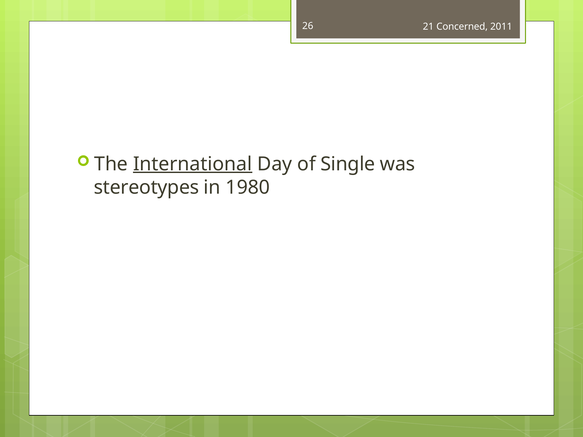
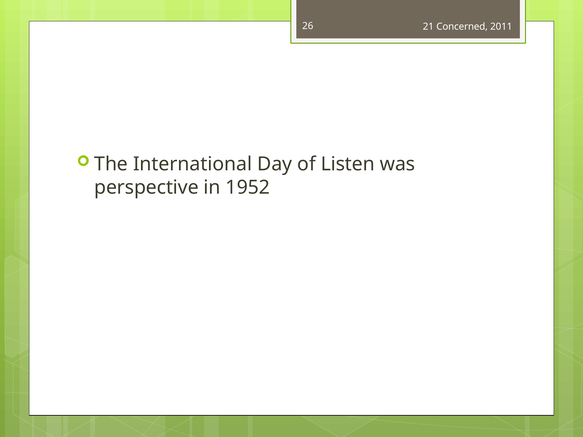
International underline: present -> none
Single: Single -> Listen
stereotypes: stereotypes -> perspective
1980: 1980 -> 1952
